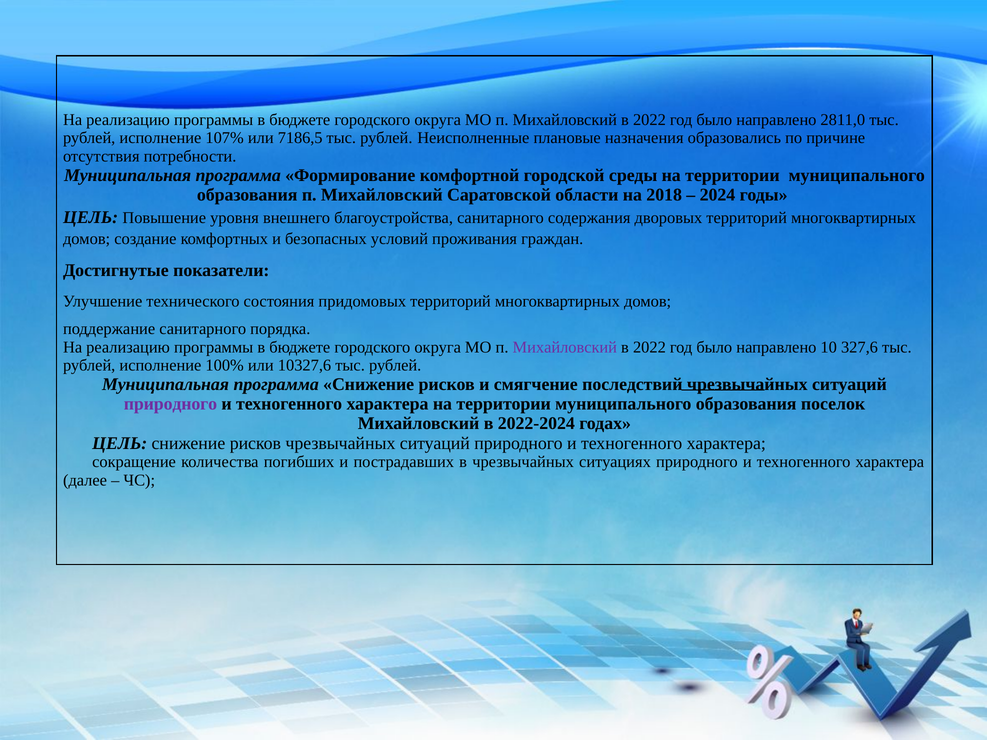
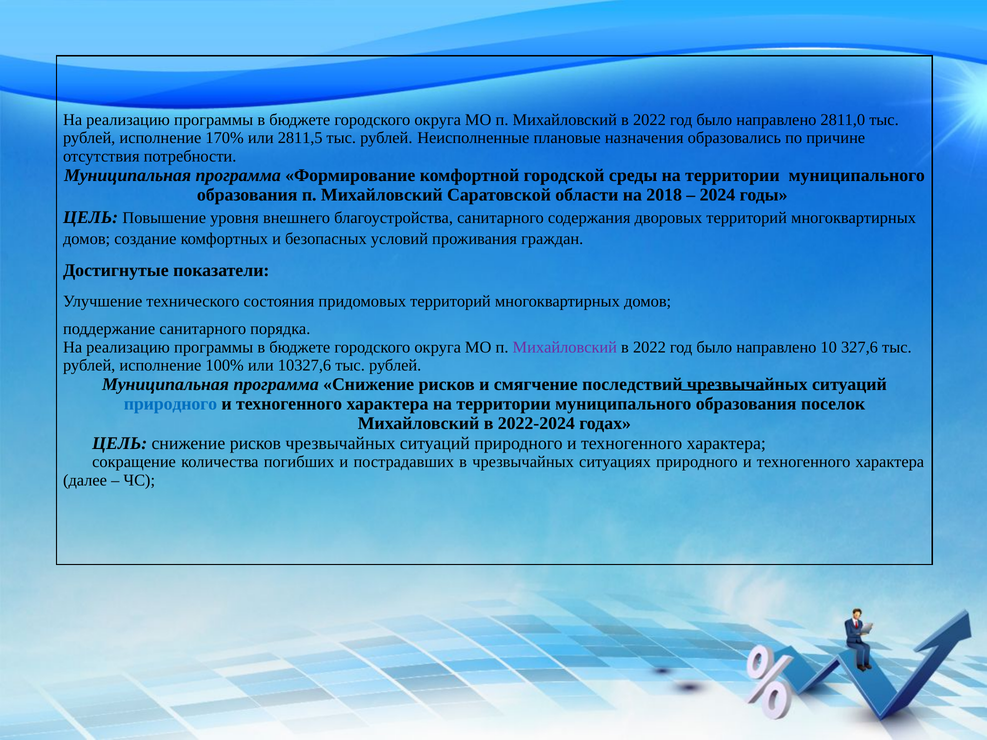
107%: 107% -> 170%
7186,5: 7186,5 -> 2811,5
природного at (170, 404) colour: purple -> blue
